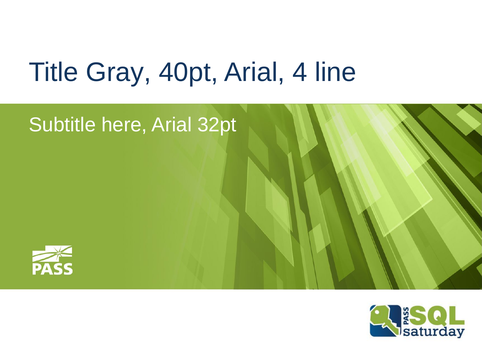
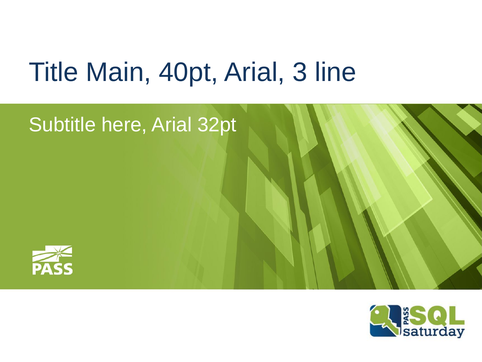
Gray: Gray -> Main
4: 4 -> 3
